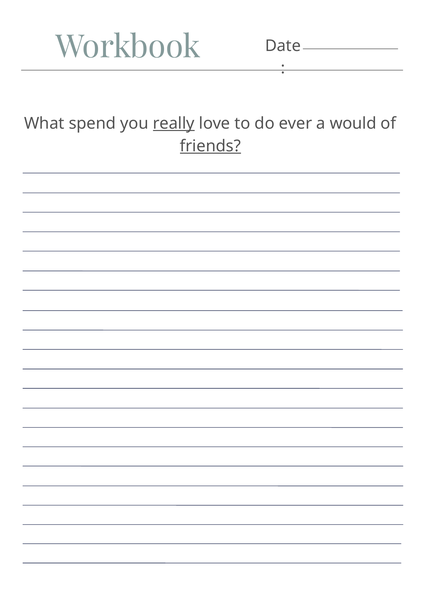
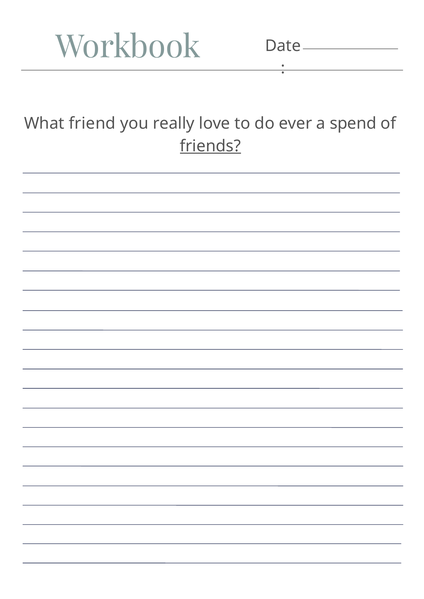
spend: spend -> friend
really underline: present -> none
would: would -> spend
